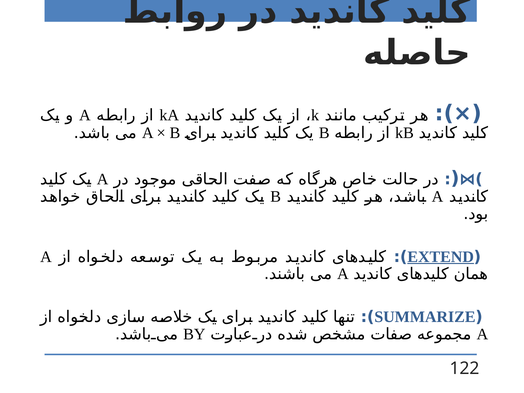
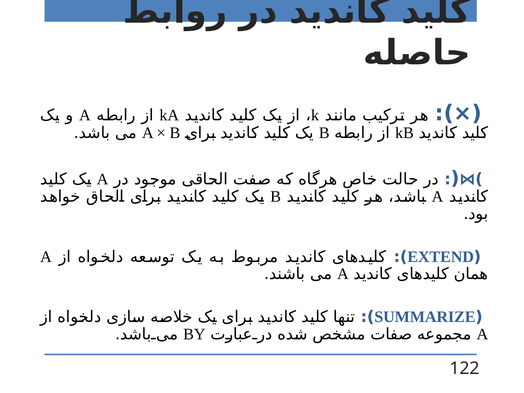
EXTEND underline: present -> none
